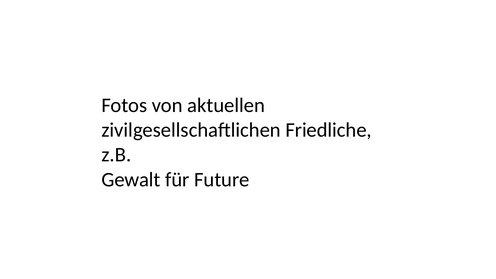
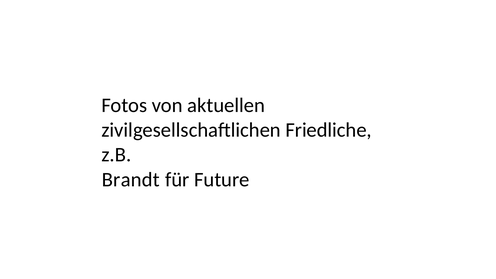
Gewalt: Gewalt -> Brandt
